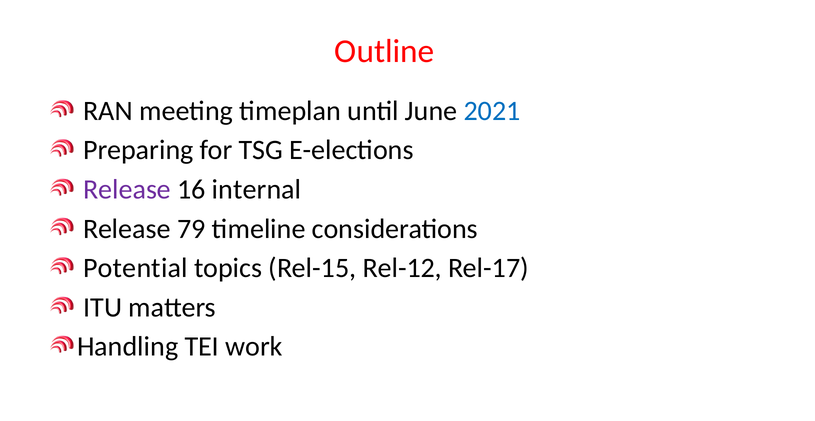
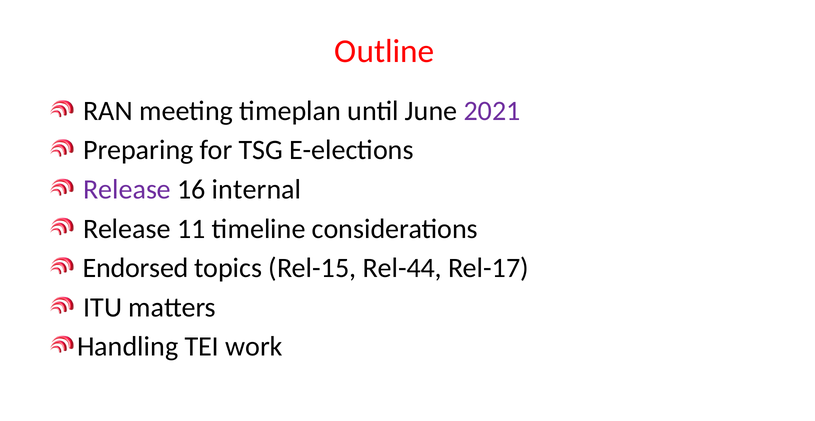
2021 colour: blue -> purple
79: 79 -> 11
Potential: Potential -> Endorsed
Rel-12: Rel-12 -> Rel-44
